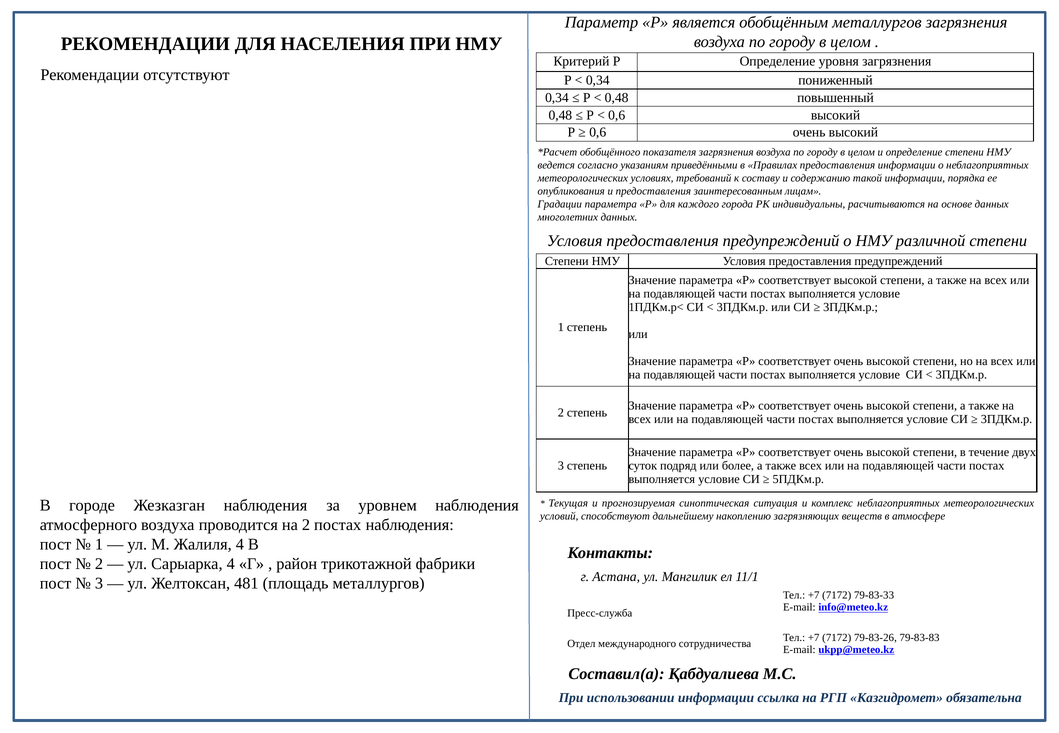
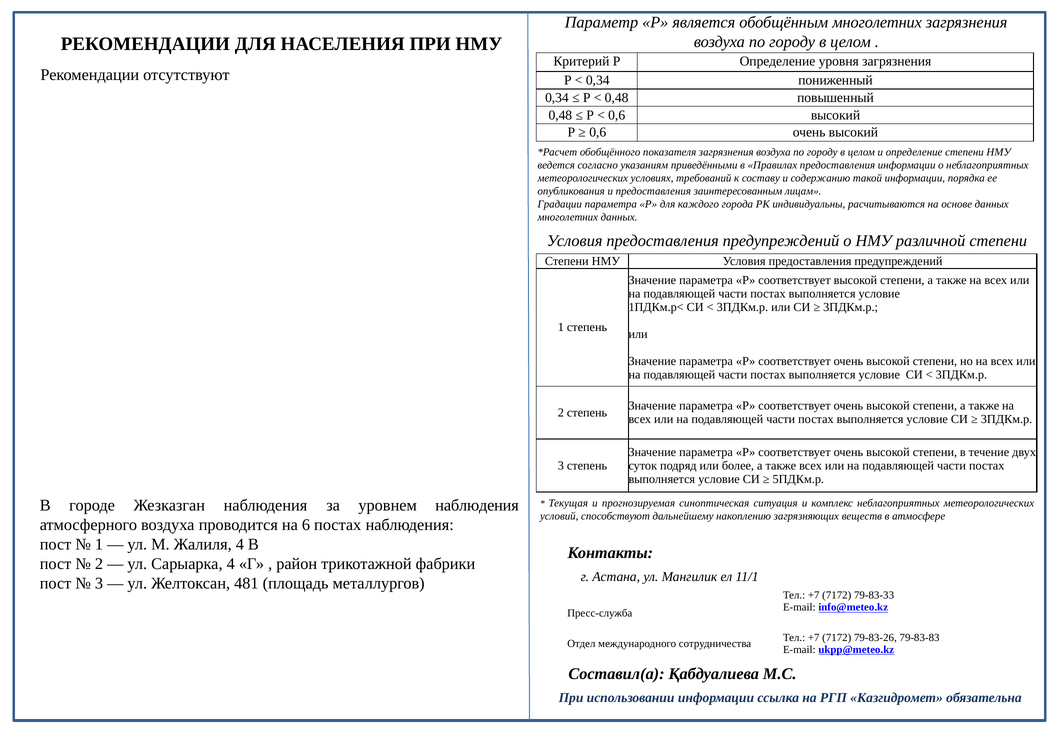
обобщённым металлургов: металлургов -> многолетних
на 2: 2 -> 6
